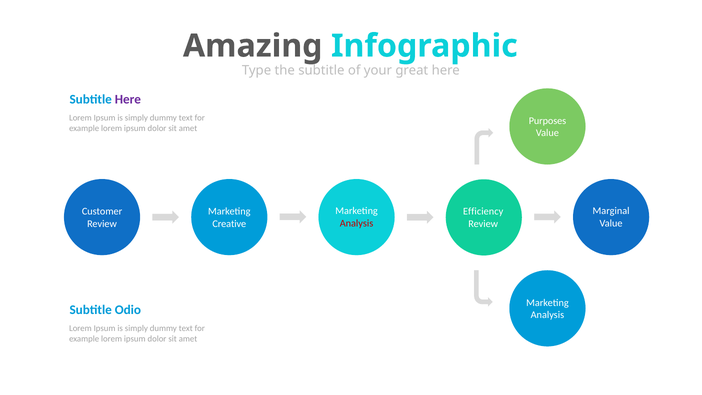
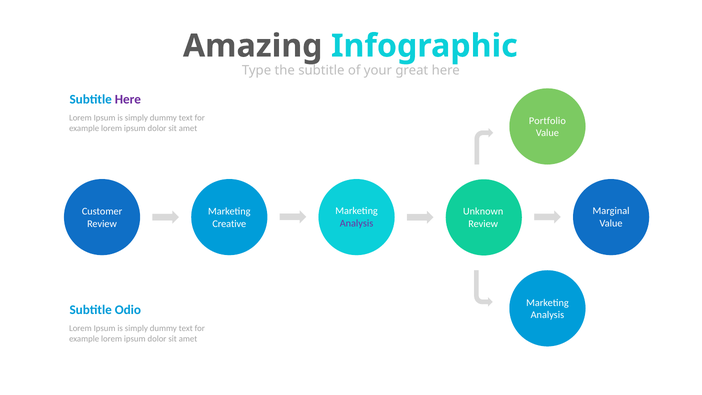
Purposes: Purposes -> Portfolio
Efficiency: Efficiency -> Unknown
Analysis at (357, 223) colour: red -> purple
